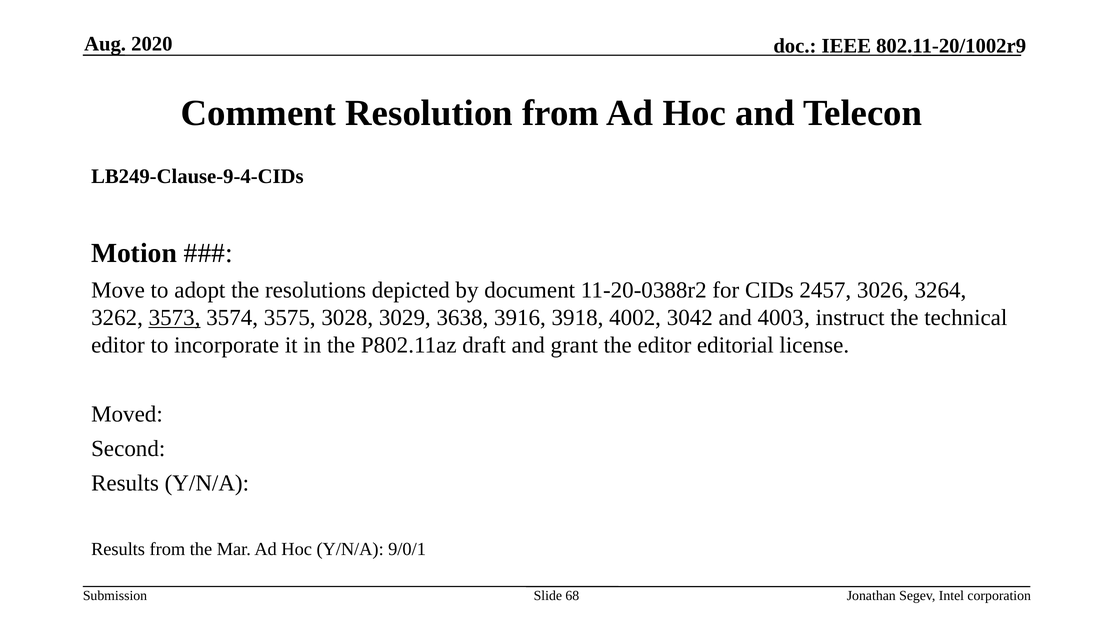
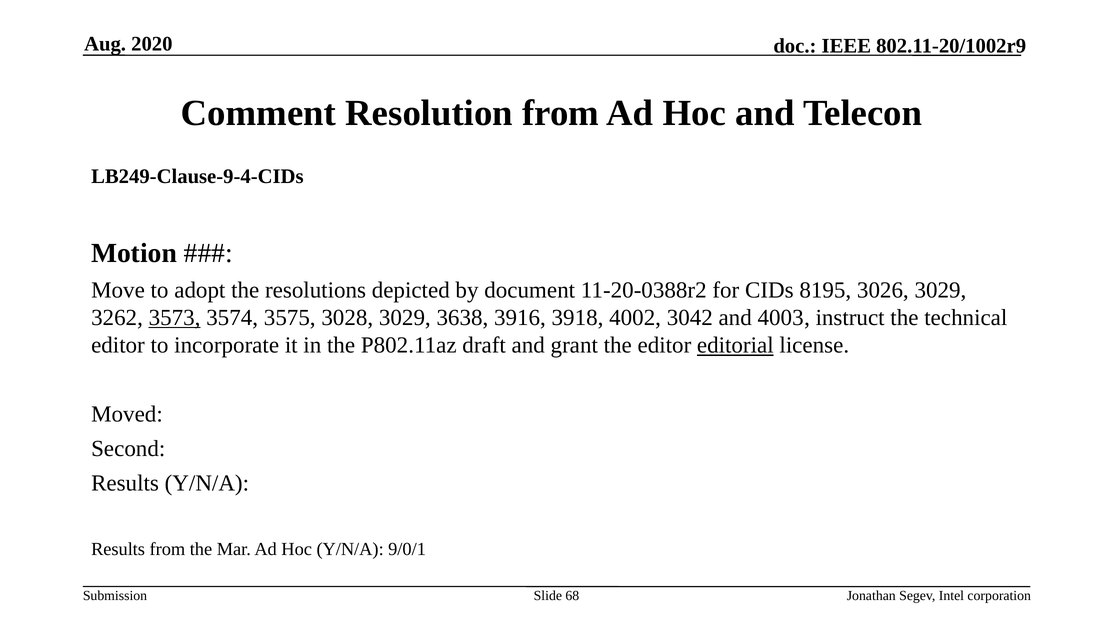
2457: 2457 -> 8195
3026 3264: 3264 -> 3029
editorial underline: none -> present
